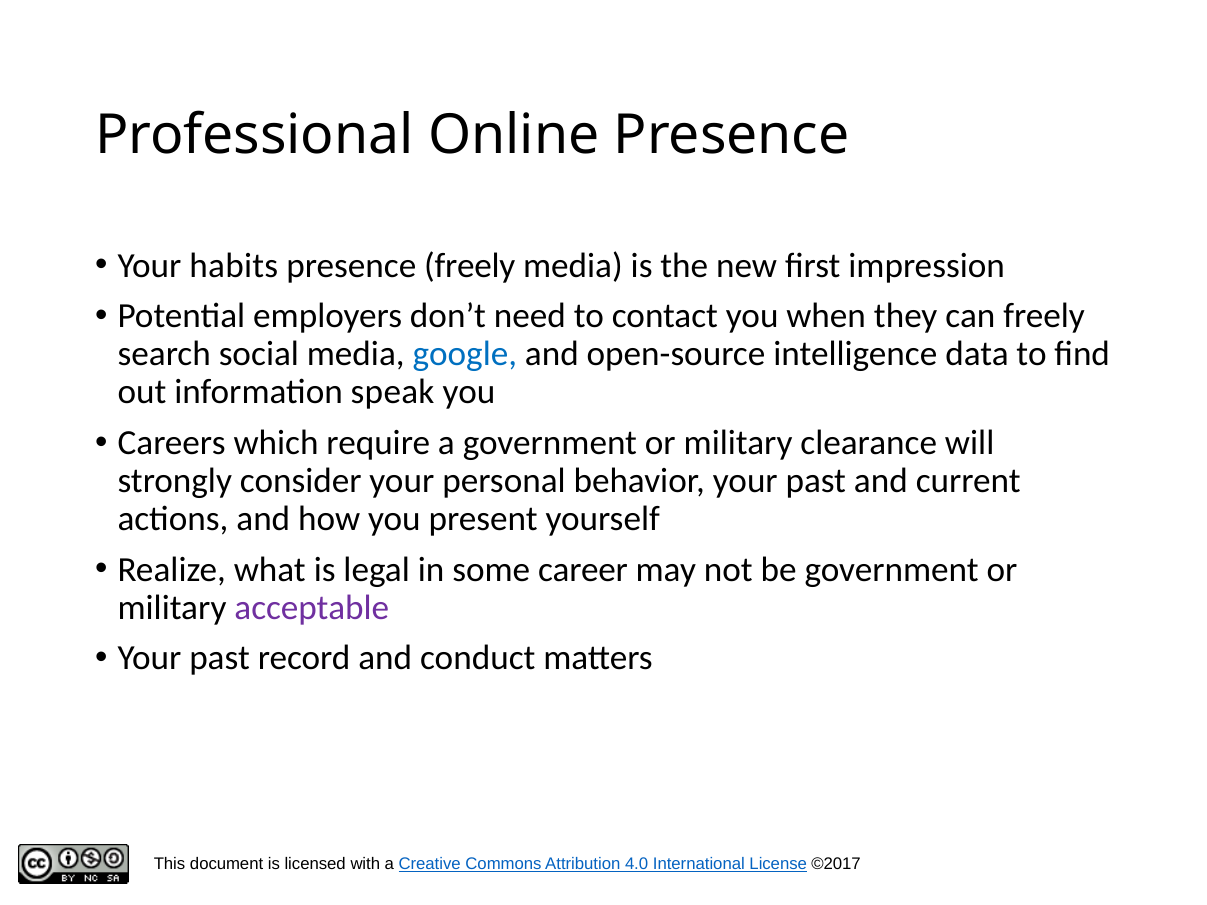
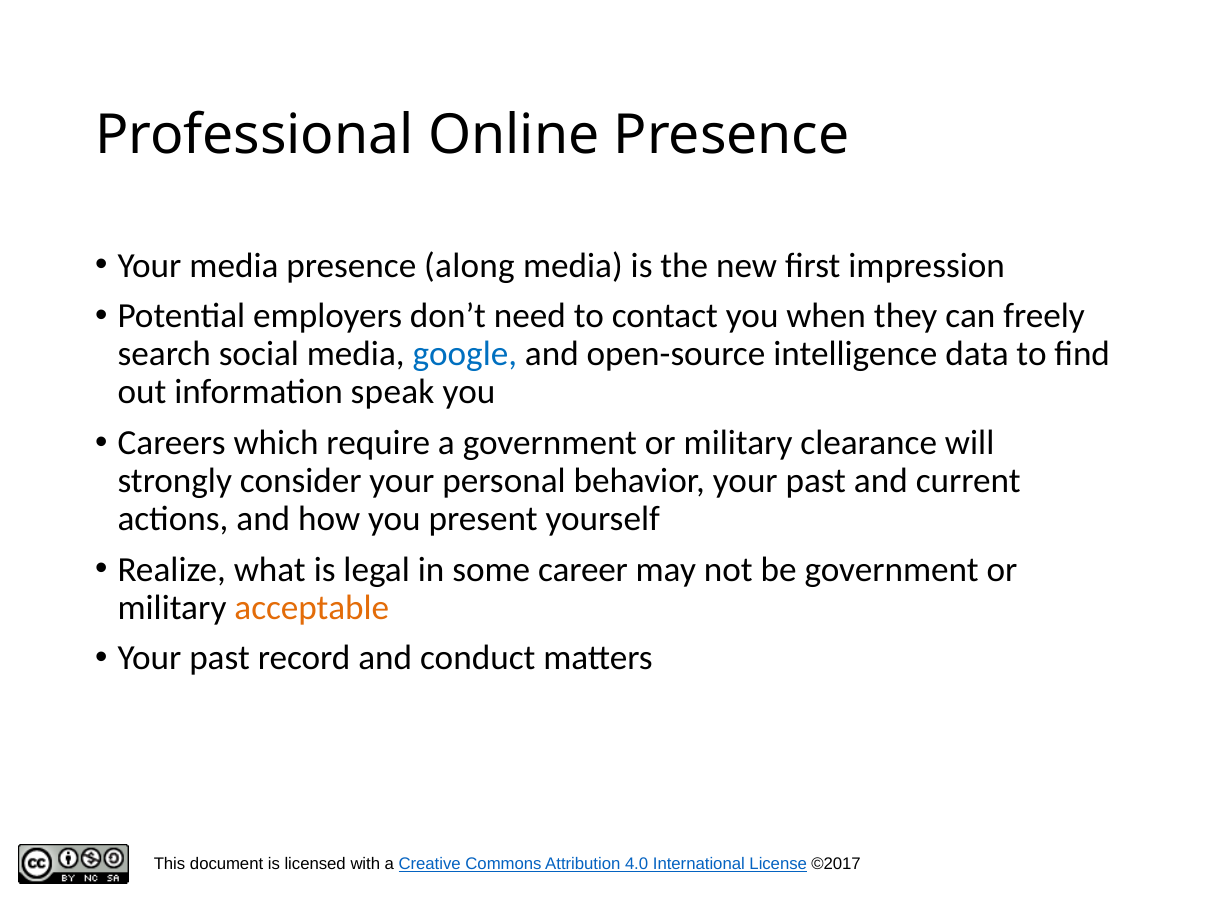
Your habits: habits -> media
presence freely: freely -> along
acceptable colour: purple -> orange
